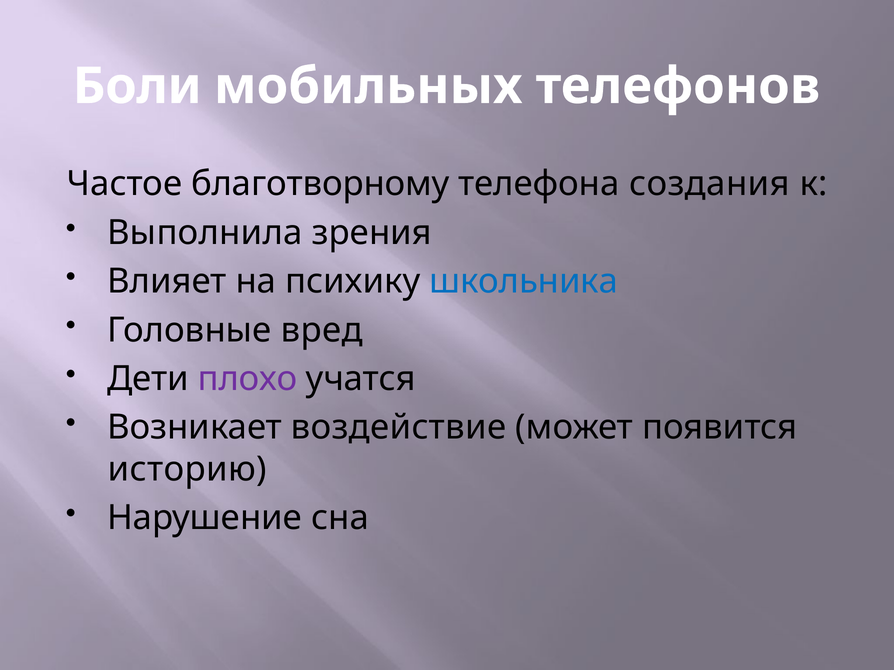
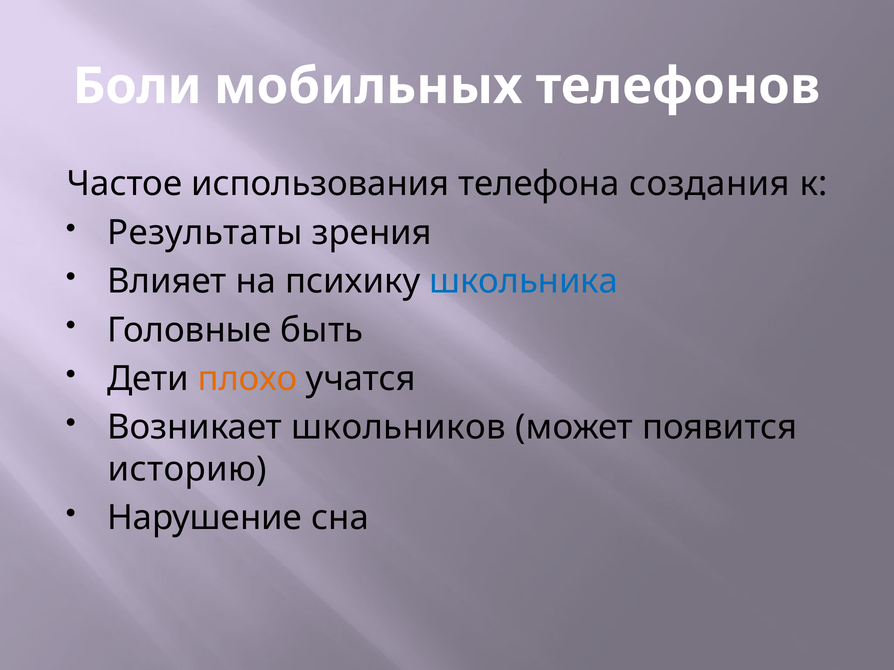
благотворному: благотворному -> использования
Выполнила: Выполнила -> Результаты
вред: вред -> быть
плохо colour: purple -> orange
воздействие: воздействие -> школьников
